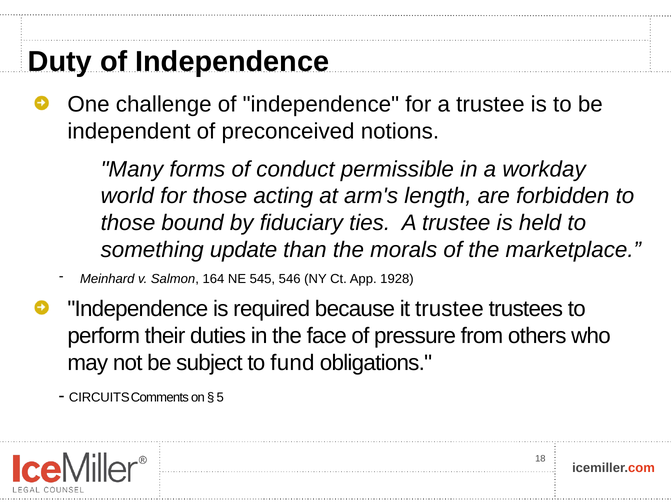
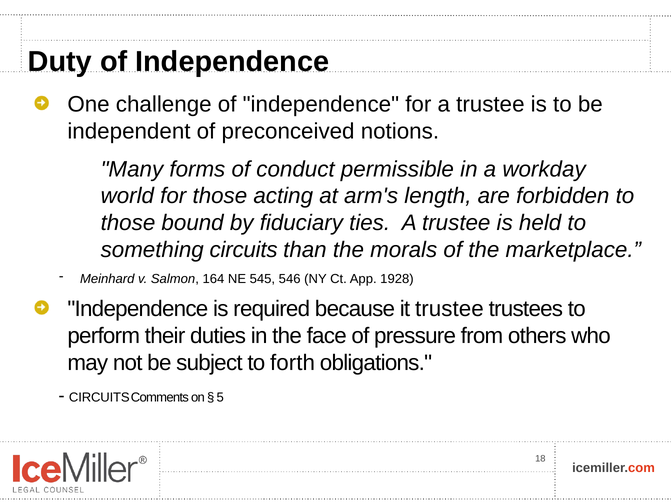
something update: update -> circuits
fund: fund -> forth
